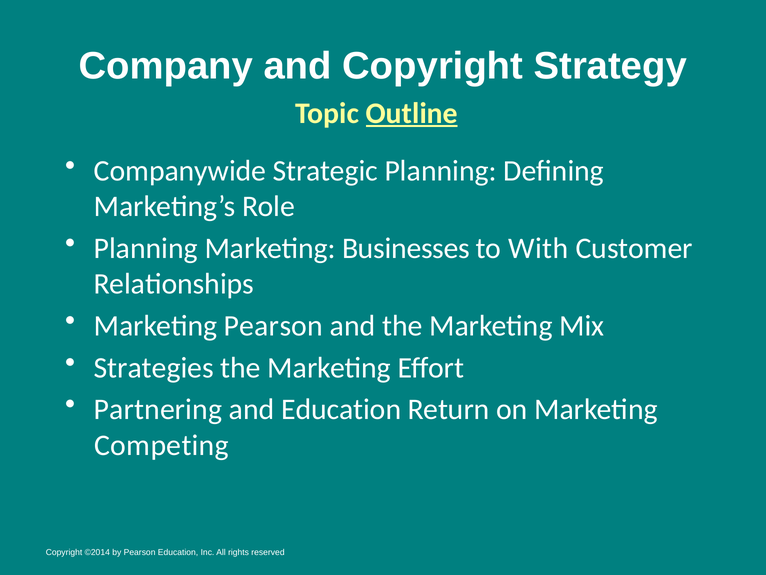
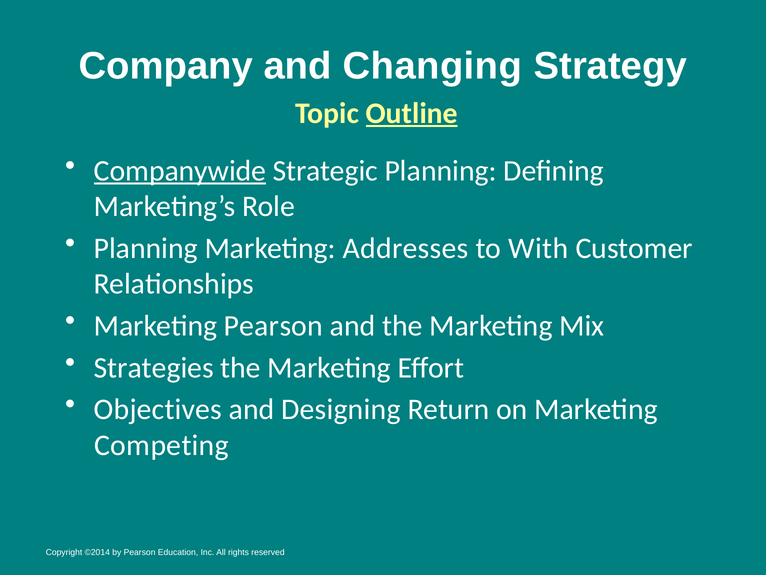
and Copyright: Copyright -> Changing
Companywide underline: none -> present
Businesses: Businesses -> Addresses
Partnering: Partnering -> Objectives
and Education: Education -> Designing
